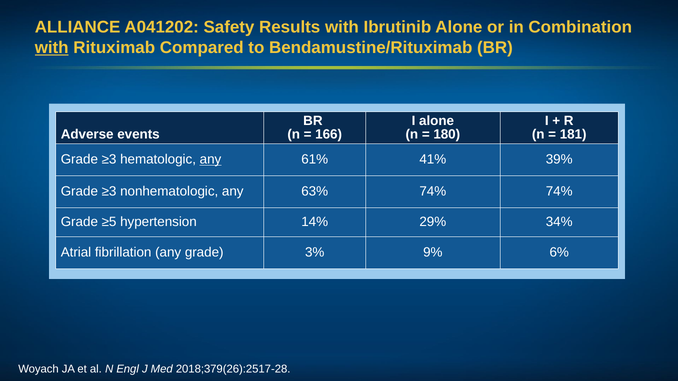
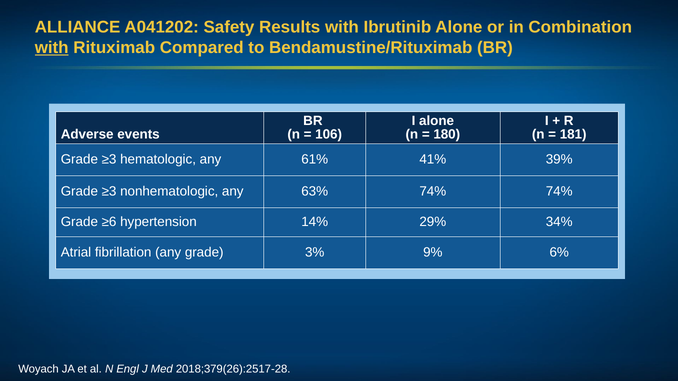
166: 166 -> 106
any at (211, 160) underline: present -> none
≥5: ≥5 -> ≥6
